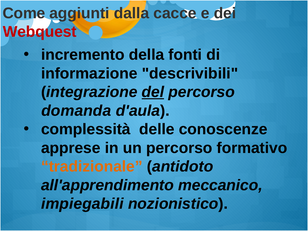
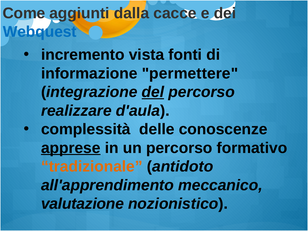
Webquest colour: red -> blue
della: della -> vista
descrivibili: descrivibili -> permettere
domanda: domanda -> realizzare
apprese underline: none -> present
impiegabili: impiegabili -> valutazione
